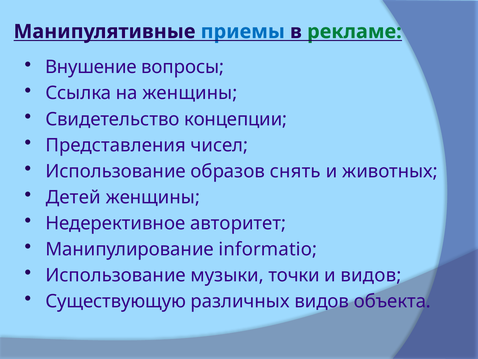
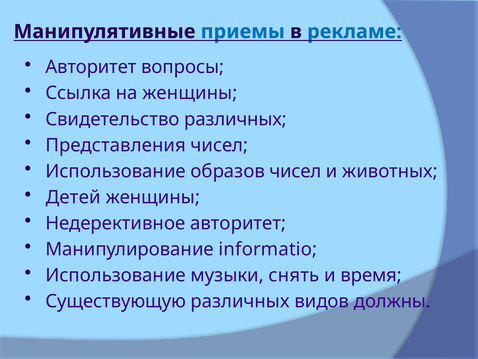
рекламе colour: green -> blue
Внушение at (91, 67): Внушение -> Авторитет
Свидетельство концепции: концепции -> различных
образов снять: снять -> чисел
точки: точки -> снять
и видов: видов -> время
объекта: объекта -> должны
